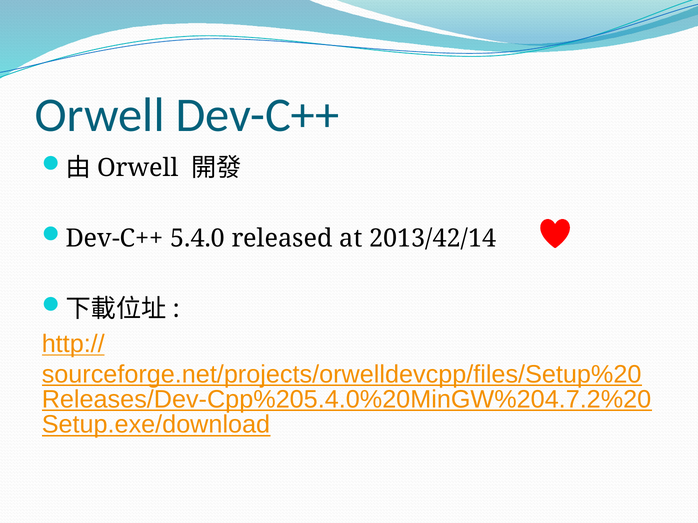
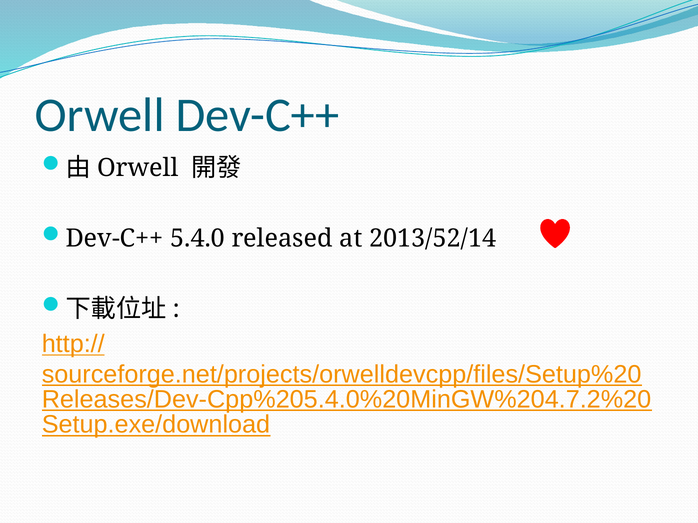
2013/42/14: 2013/42/14 -> 2013/52/14
